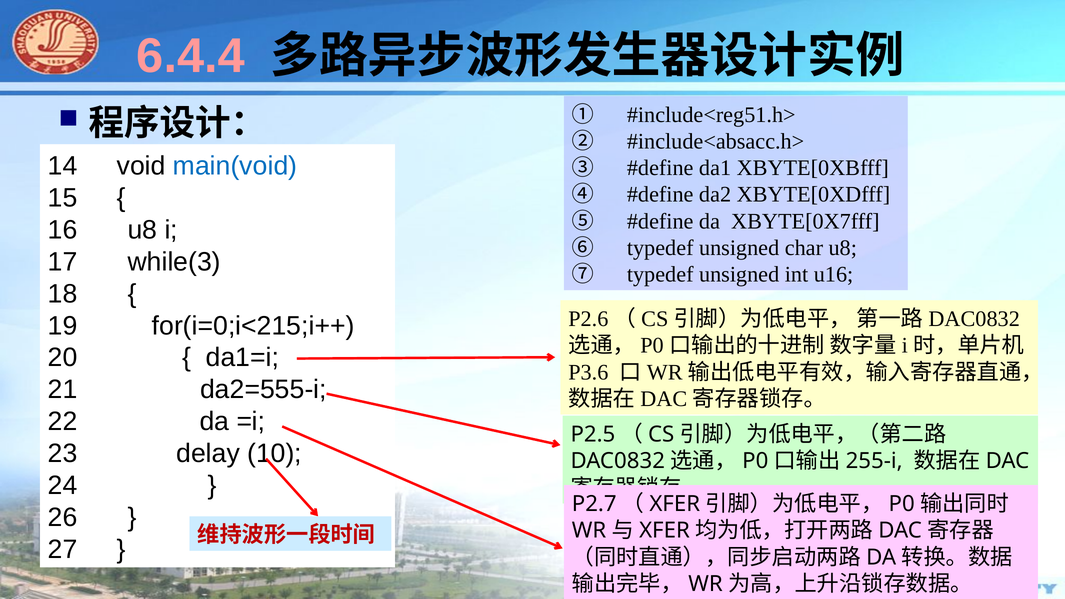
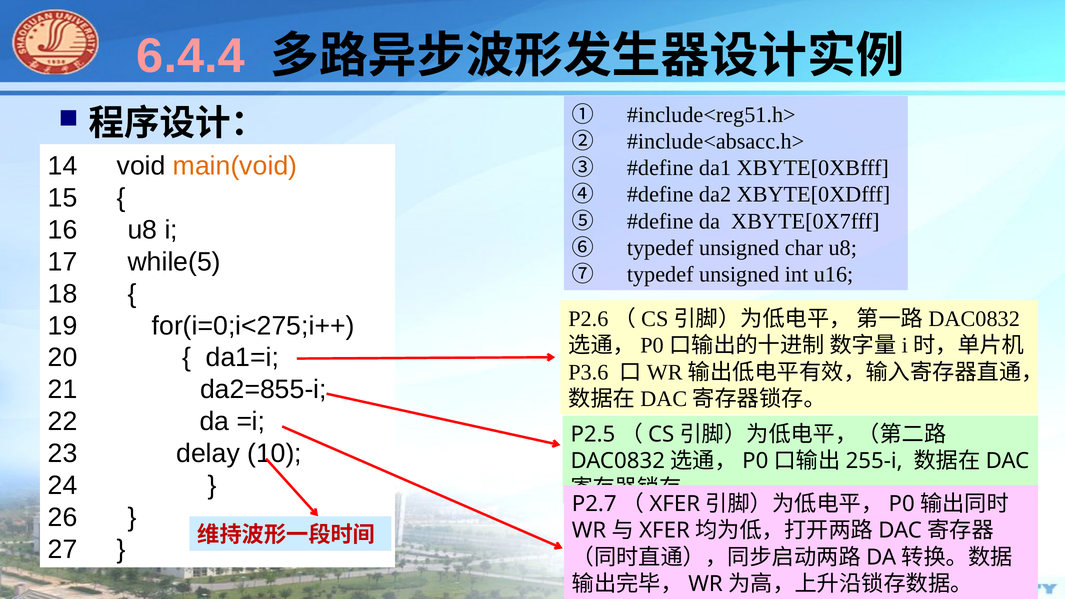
main(void colour: blue -> orange
while(3: while(3 -> while(5
for(i=0;i<215;i++: for(i=0;i<215;i++ -> for(i=0;i<275;i++
da2=555-i: da2=555-i -> da2=855-i
